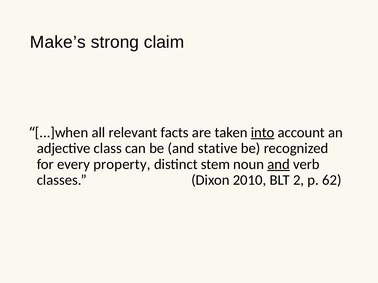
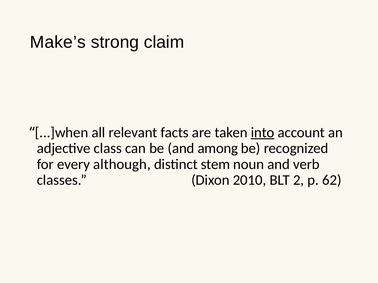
stative: stative -> among
property: property -> although
and at (279, 164) underline: present -> none
